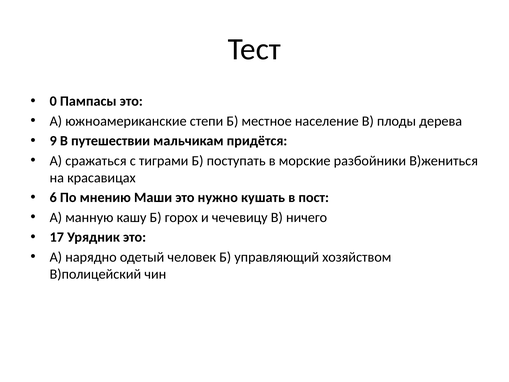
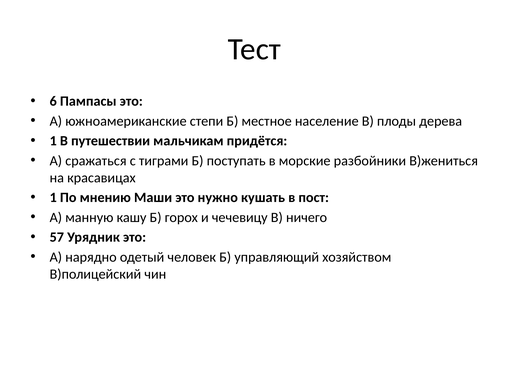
0: 0 -> 6
9 at (53, 141): 9 -> 1
6 at (53, 197): 6 -> 1
17: 17 -> 57
